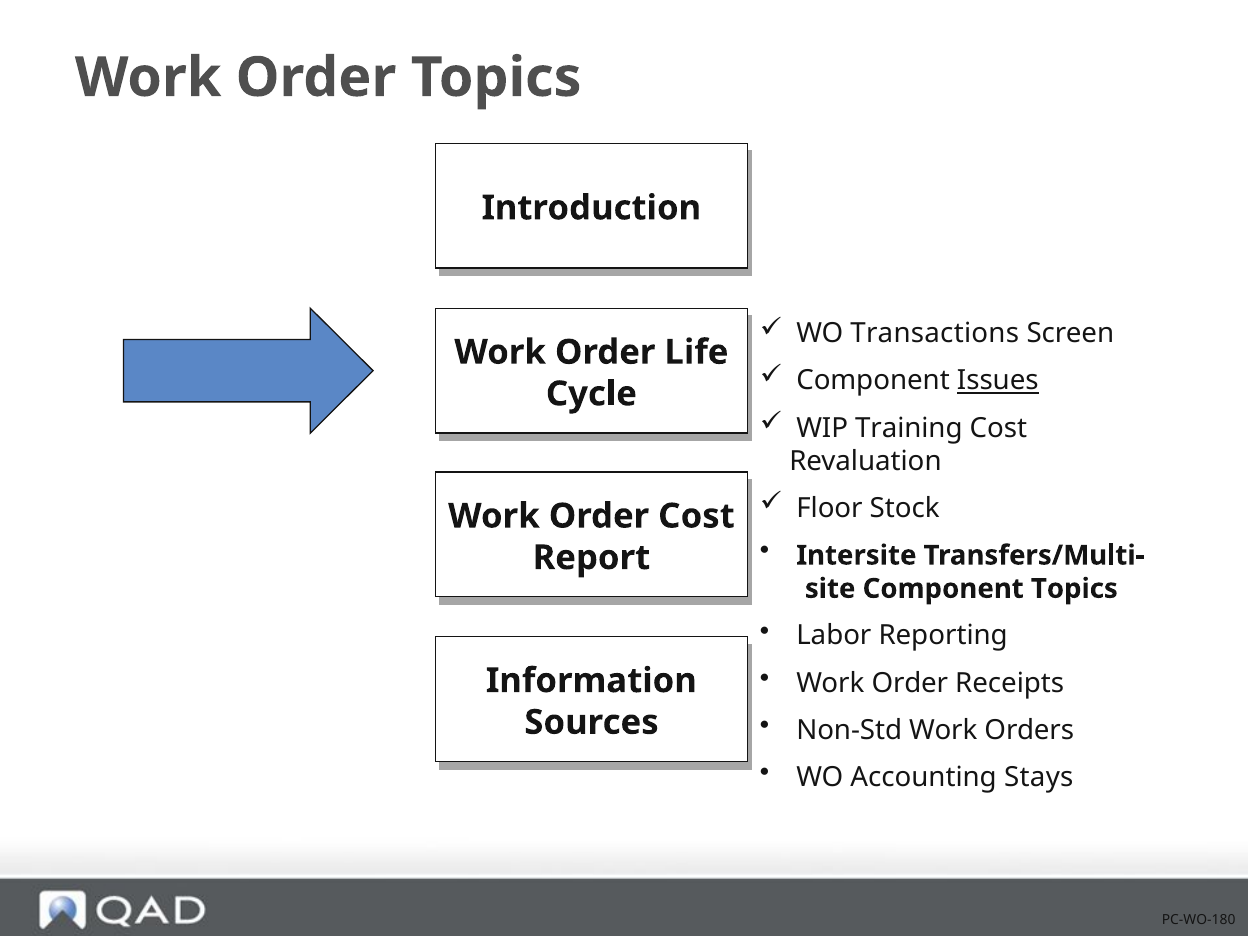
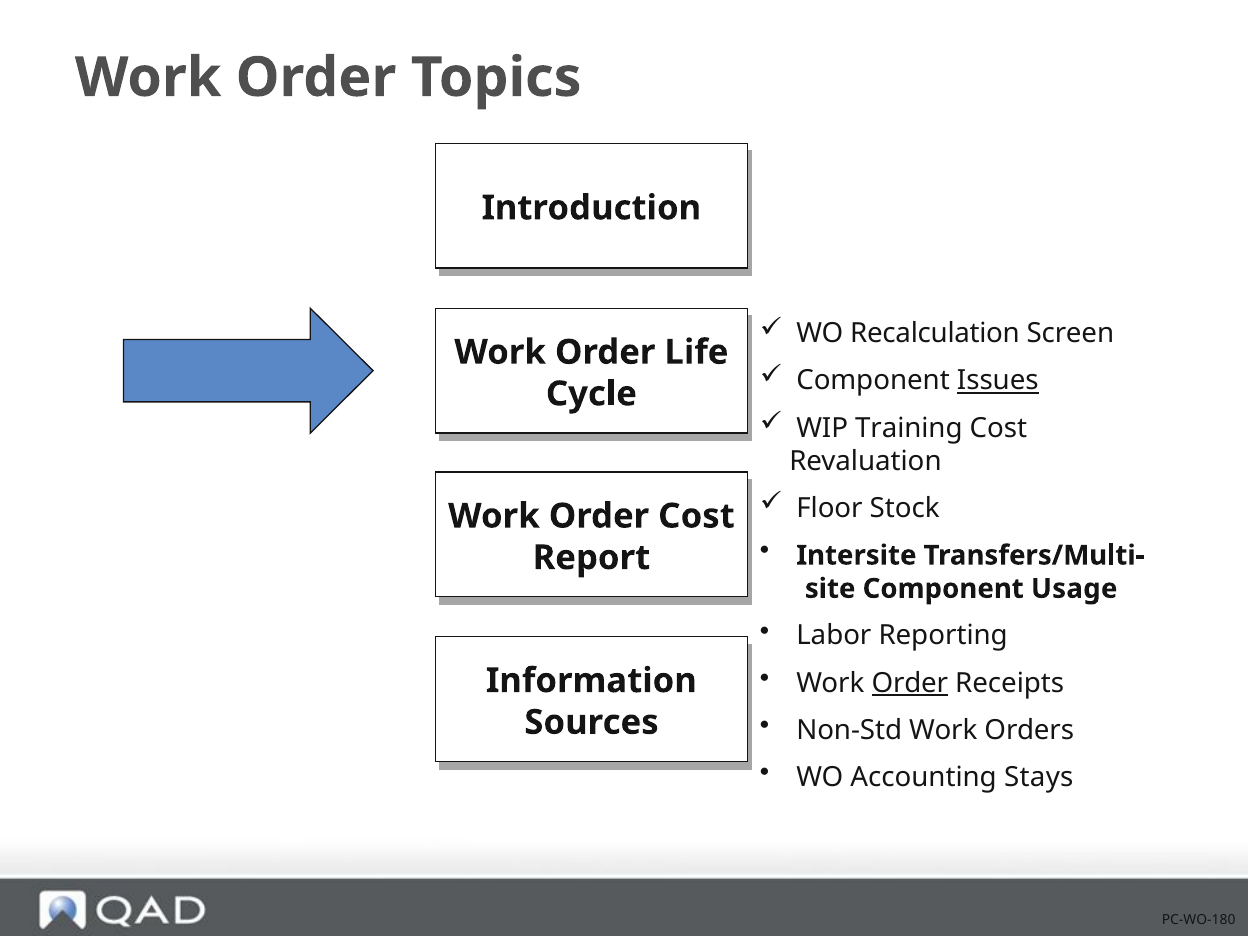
Transactions: Transactions -> Recalculation
Component Topics: Topics -> Usage
Order at (910, 683) underline: none -> present
